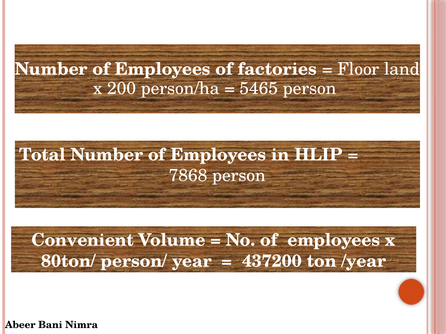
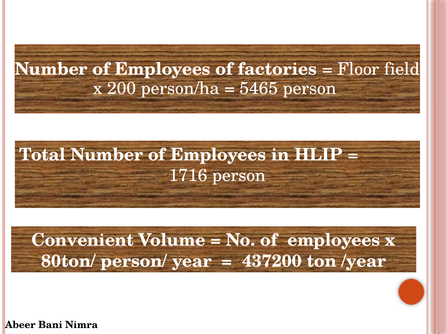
land: land -> field
7868: 7868 -> 1716
